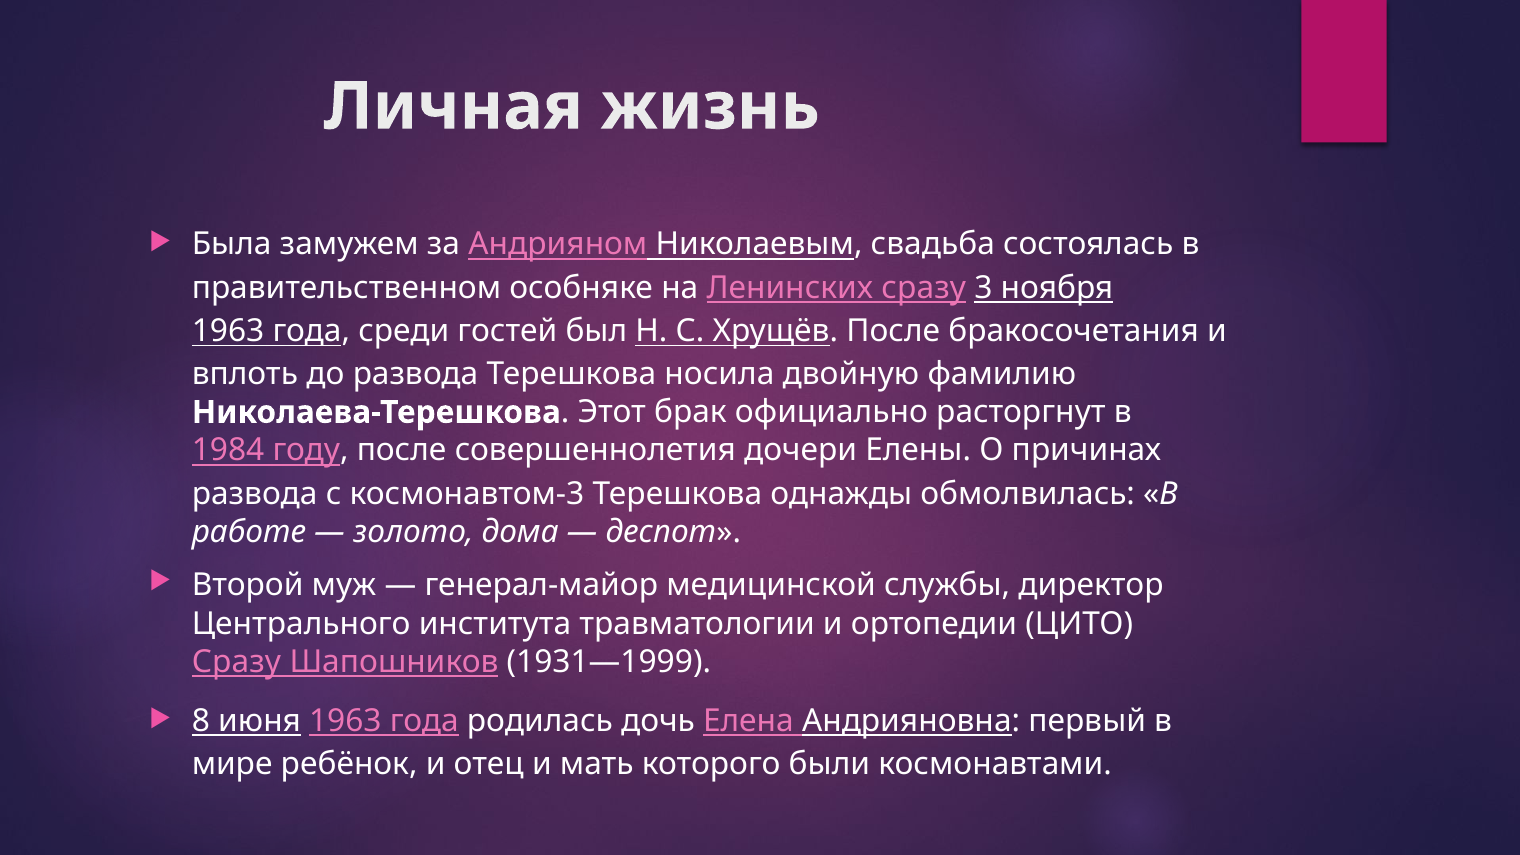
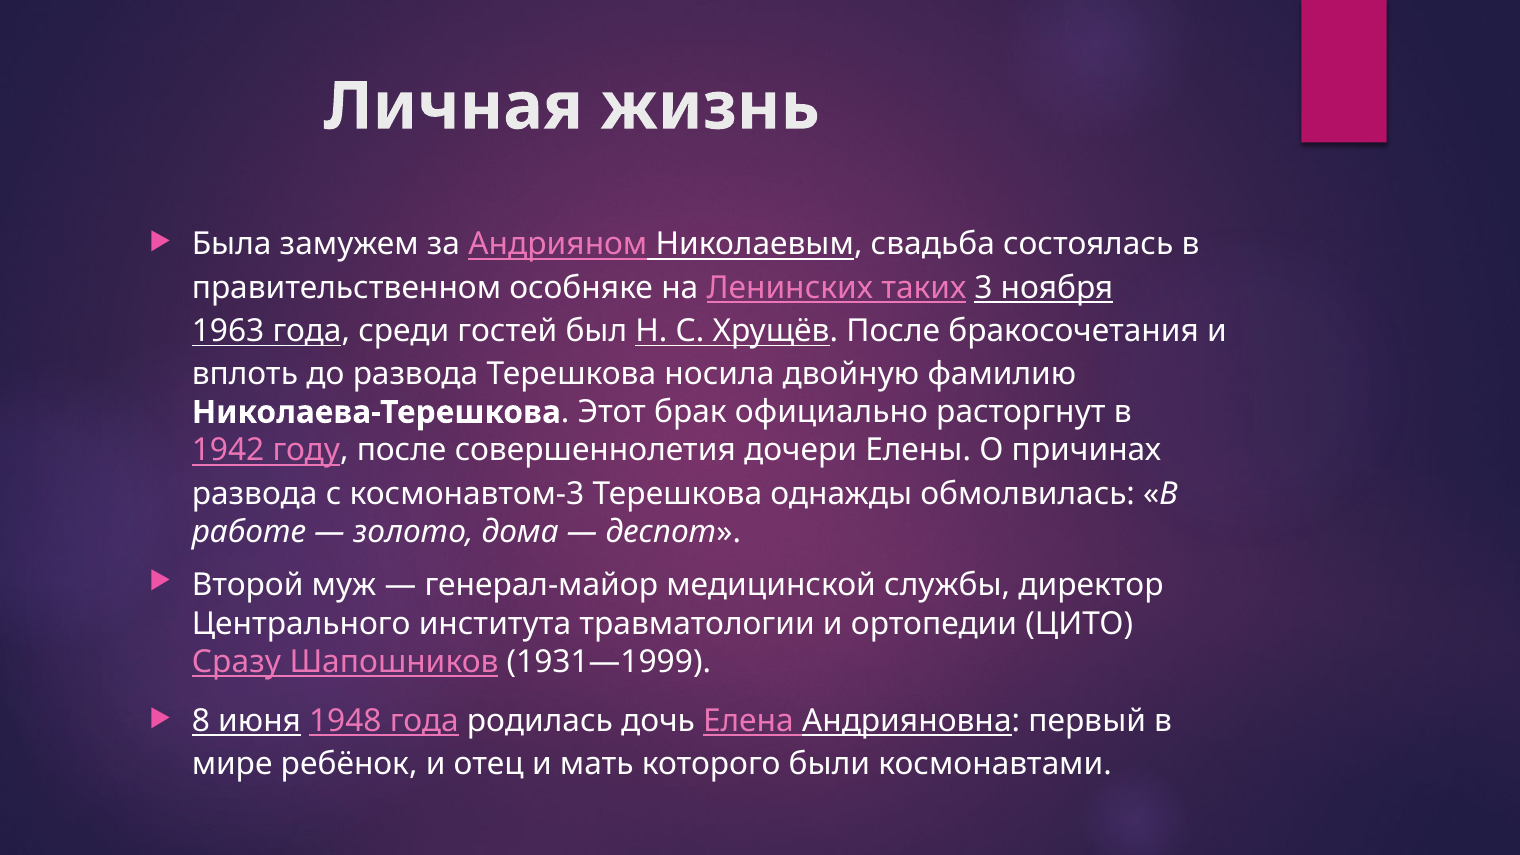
Ленинских сразу: сразу -> таких
1984: 1984 -> 1942
июня 1963: 1963 -> 1948
